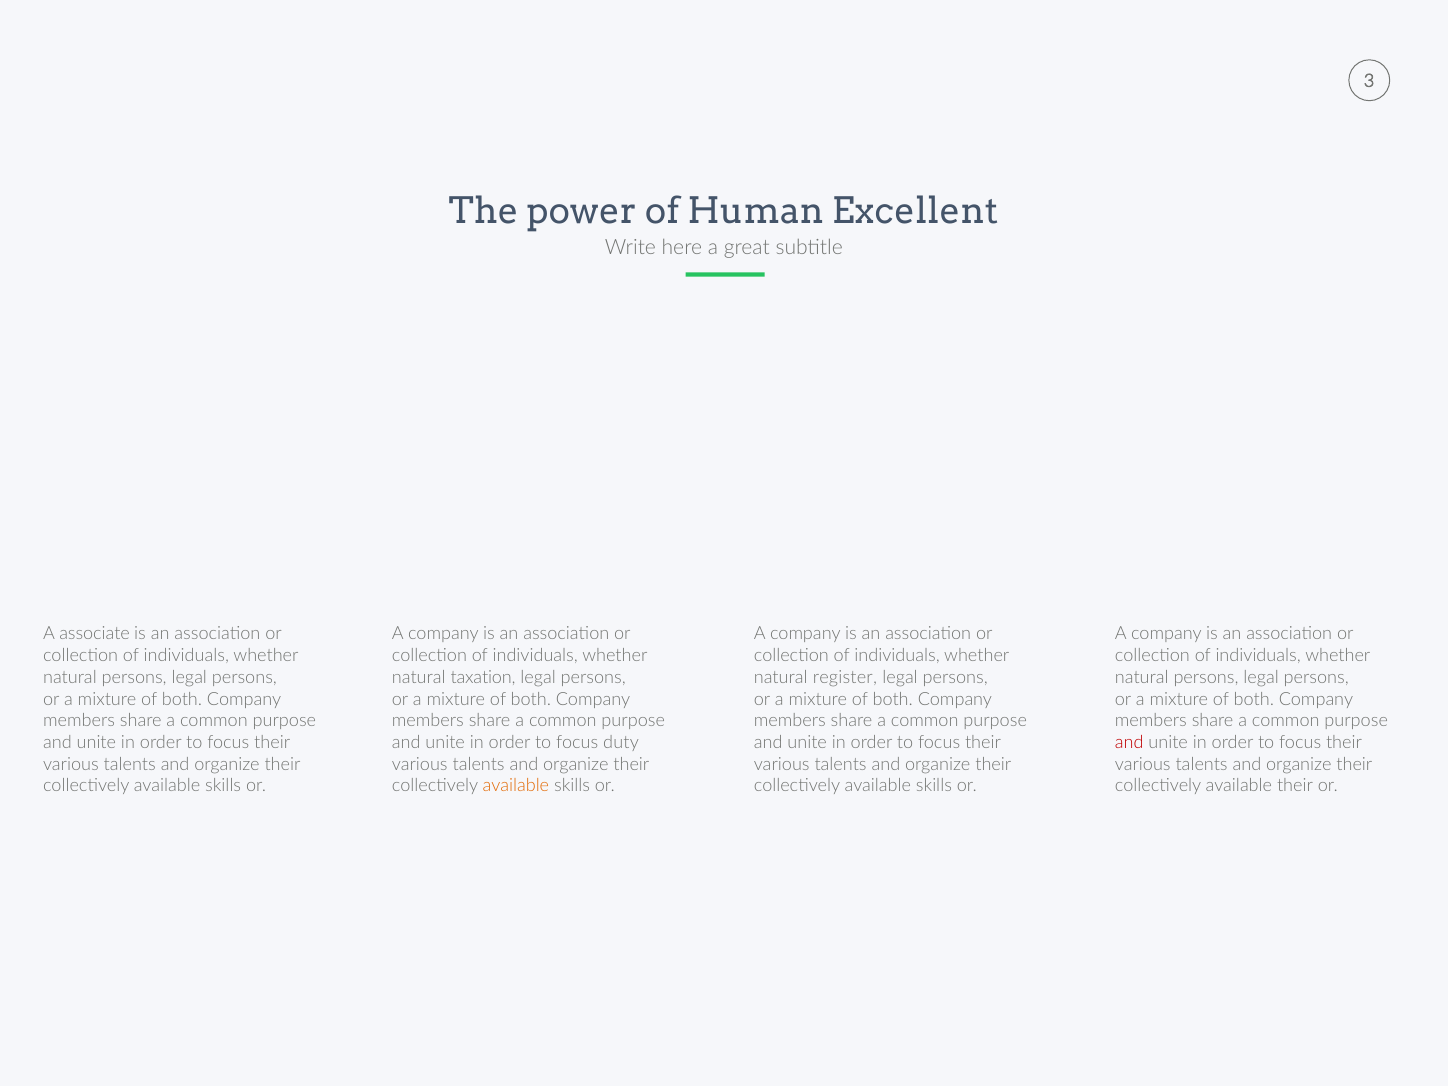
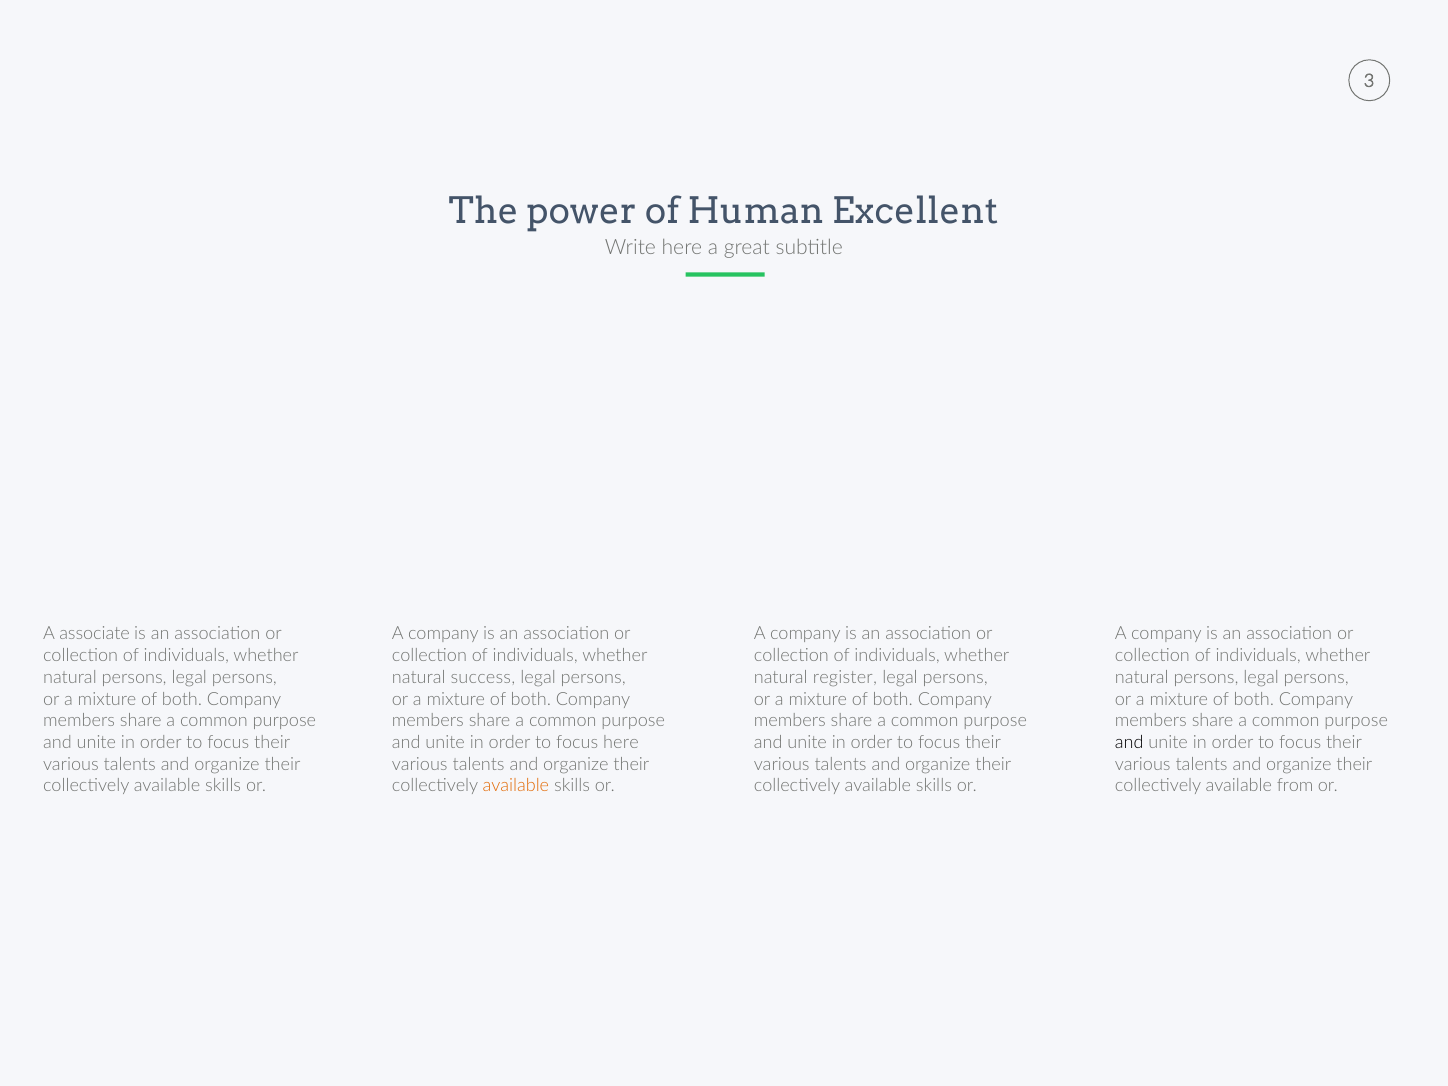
taxation: taxation -> success
focus duty: duty -> here
and at (1129, 743) colour: red -> black
available their: their -> from
